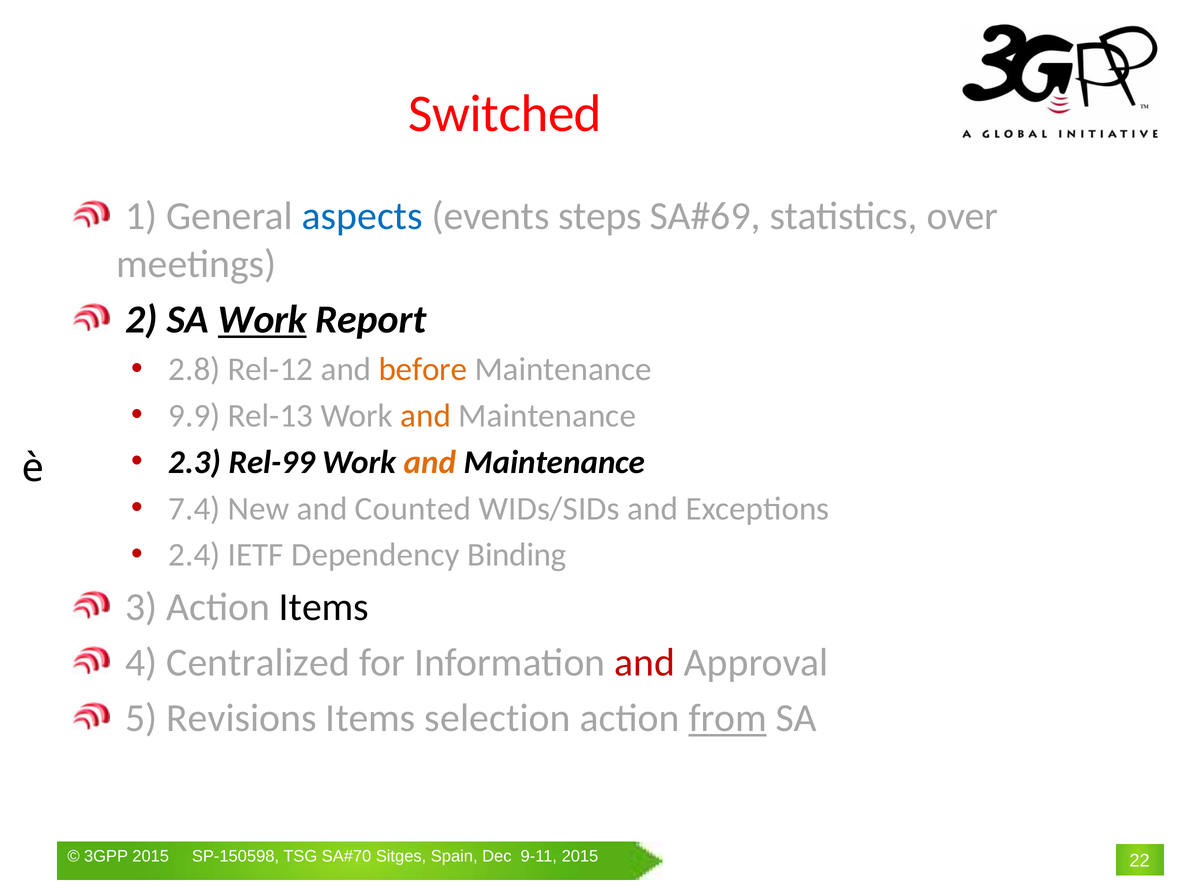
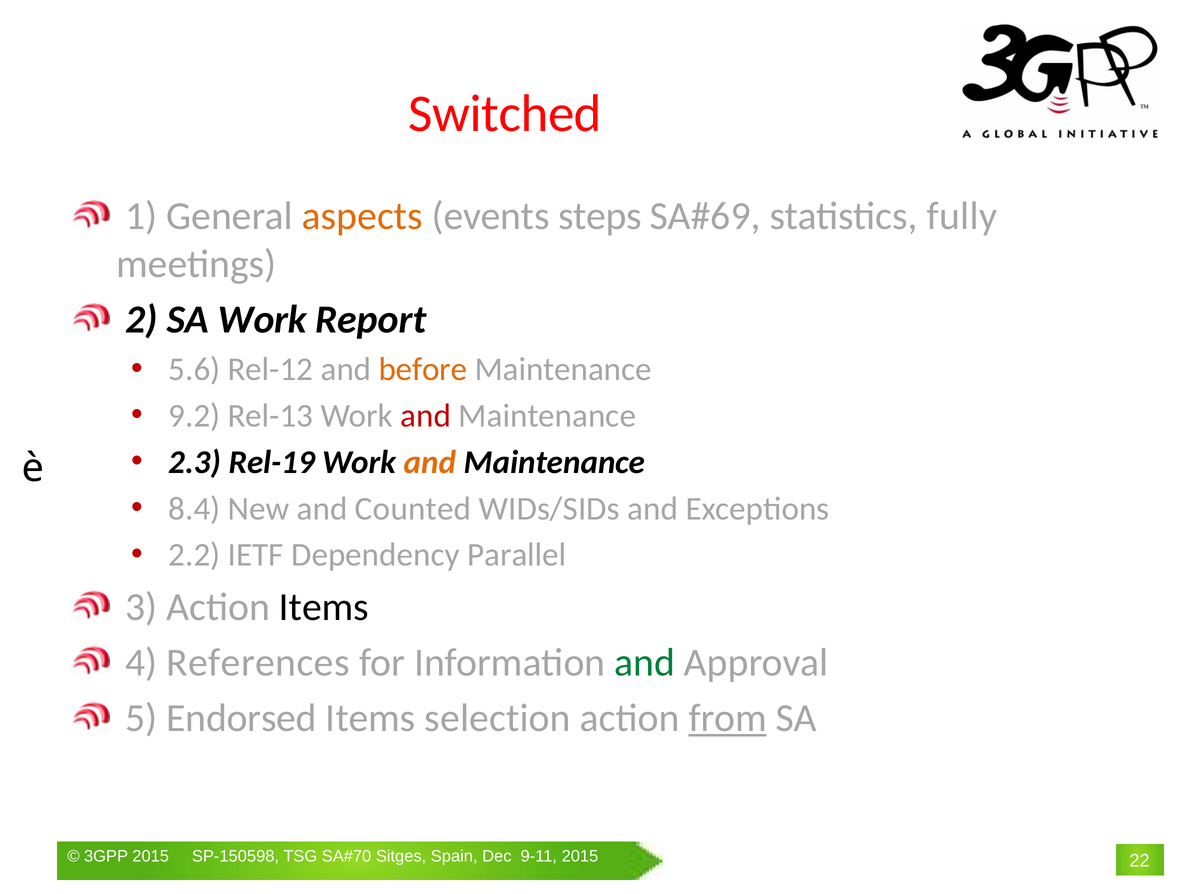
aspects colour: blue -> orange
over: over -> fully
Work at (262, 320) underline: present -> none
2.8: 2.8 -> 5.6
9.9: 9.9 -> 9.2
and at (426, 416) colour: orange -> red
Rel-99: Rel-99 -> Rel-19
7.4: 7.4 -> 8.4
2.4: 2.4 -> 2.2
Binding: Binding -> Parallel
Centralized: Centralized -> References
and at (645, 663) colour: red -> green
Revisions: Revisions -> Endorsed
